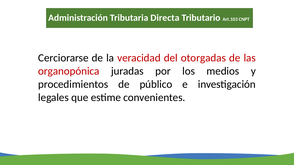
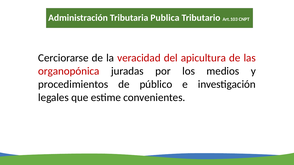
Directa: Directa -> Publica
otorgadas: otorgadas -> apicultura
